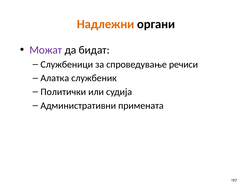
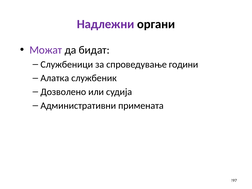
Надлежни colour: orange -> purple
речиси: речиси -> години
Политички: Политички -> Дозволено
